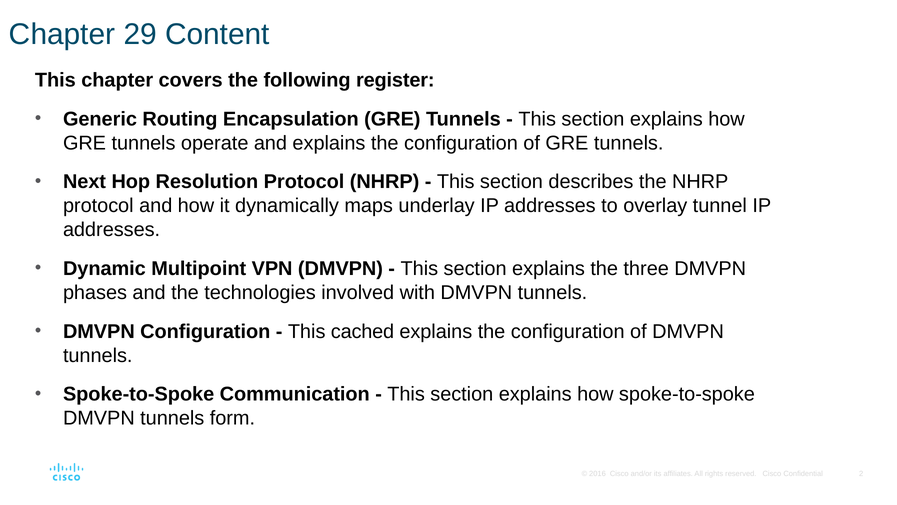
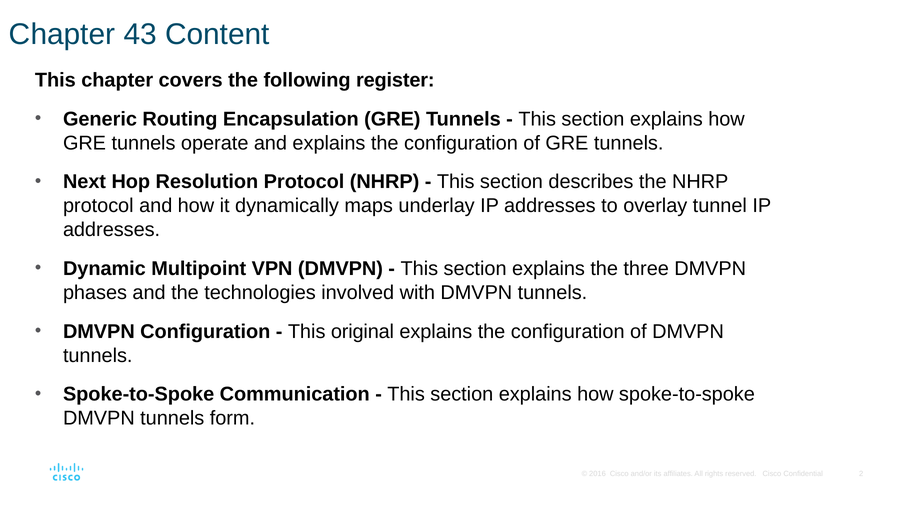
29: 29 -> 43
cached: cached -> original
